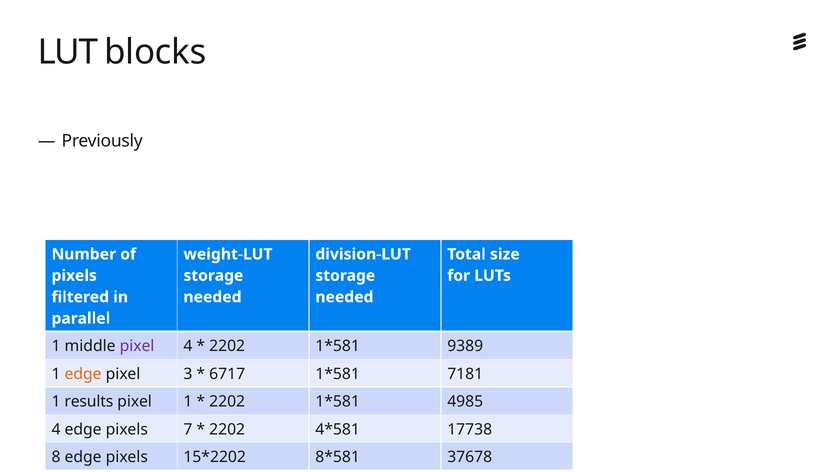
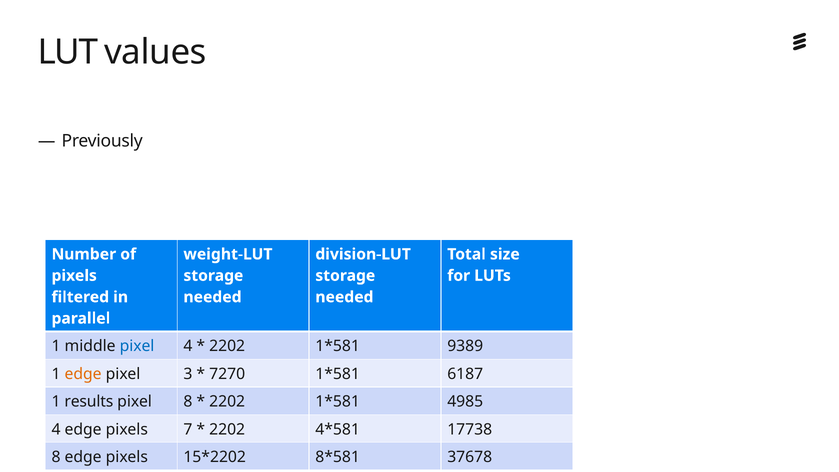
blocks: blocks -> values
pixel at (137, 346) colour: purple -> blue
6717: 6717 -> 7270
7181: 7181 -> 6187
pixel 1: 1 -> 8
